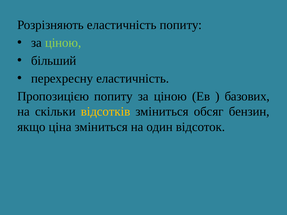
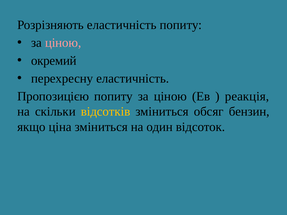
ціною at (63, 43) colour: light green -> pink
більший: більший -> окремий
базових: базових -> реакція
